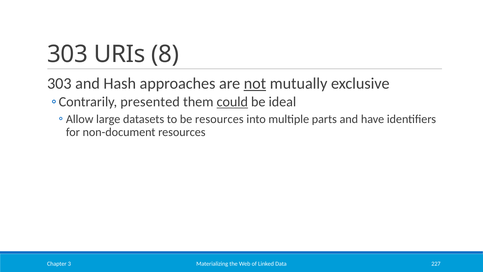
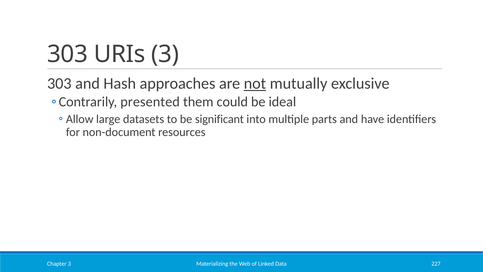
URIs 8: 8 -> 3
could underline: present -> none
be resources: resources -> significant
